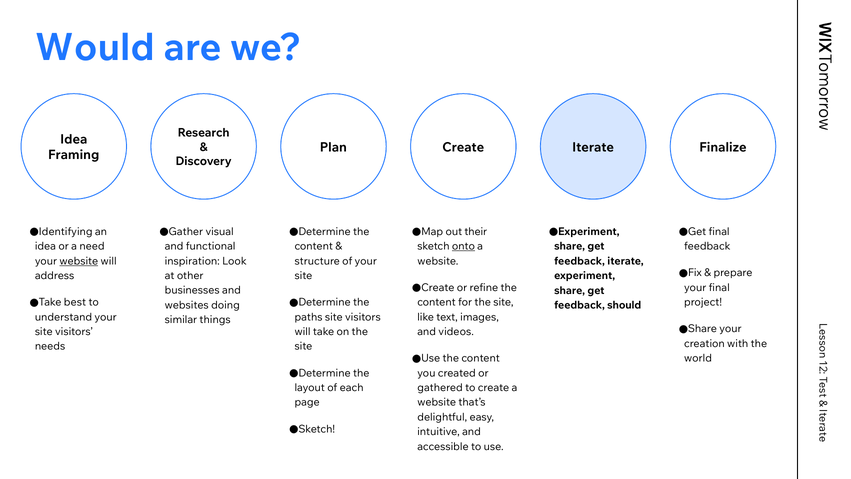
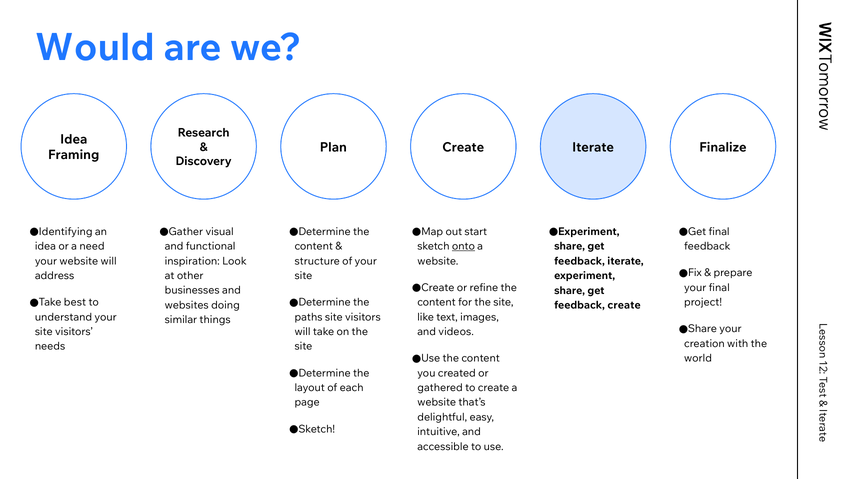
their: their -> start
website at (79, 261) underline: present -> none
feedback should: should -> create
